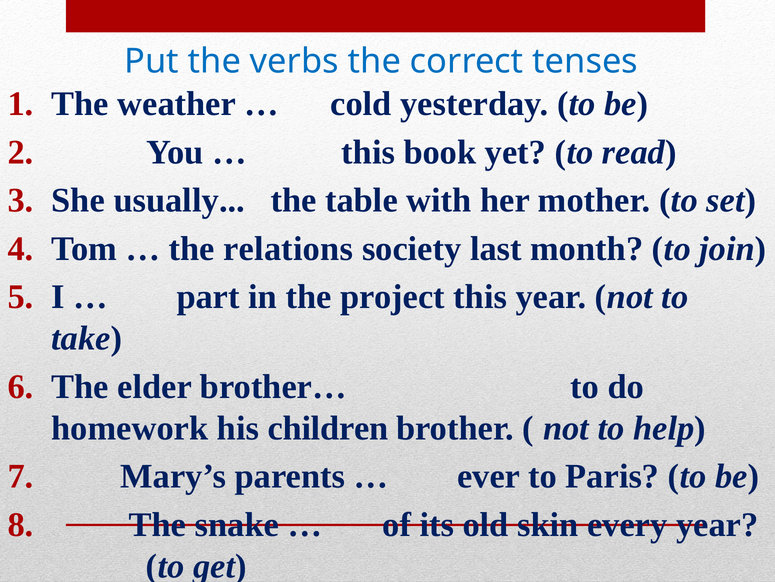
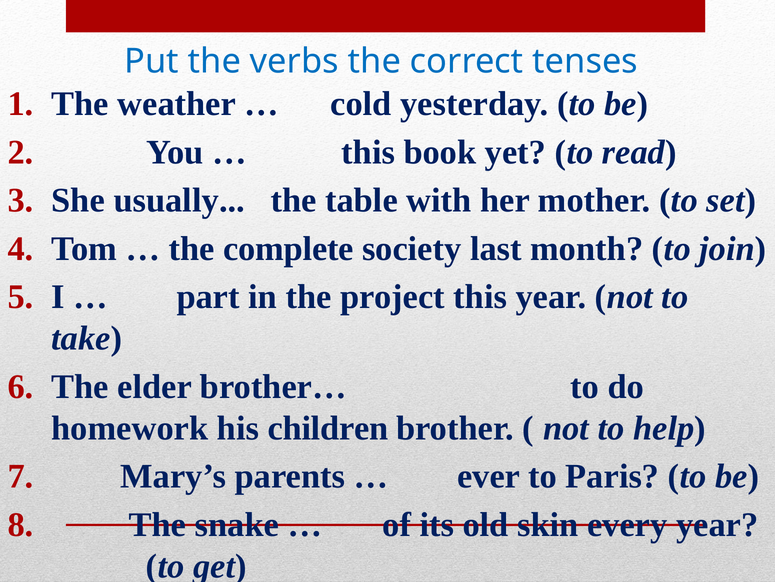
relations: relations -> complete
